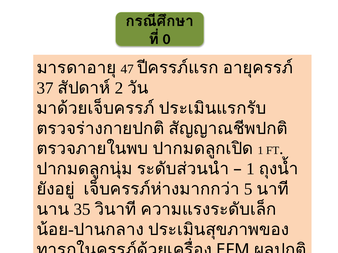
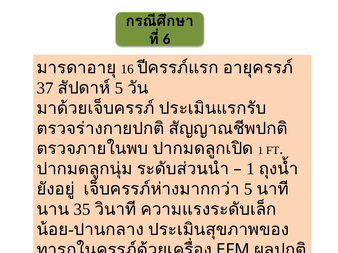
0: 0 -> 6
47: 47 -> 16
2 at (119, 88): 2 -> 5
